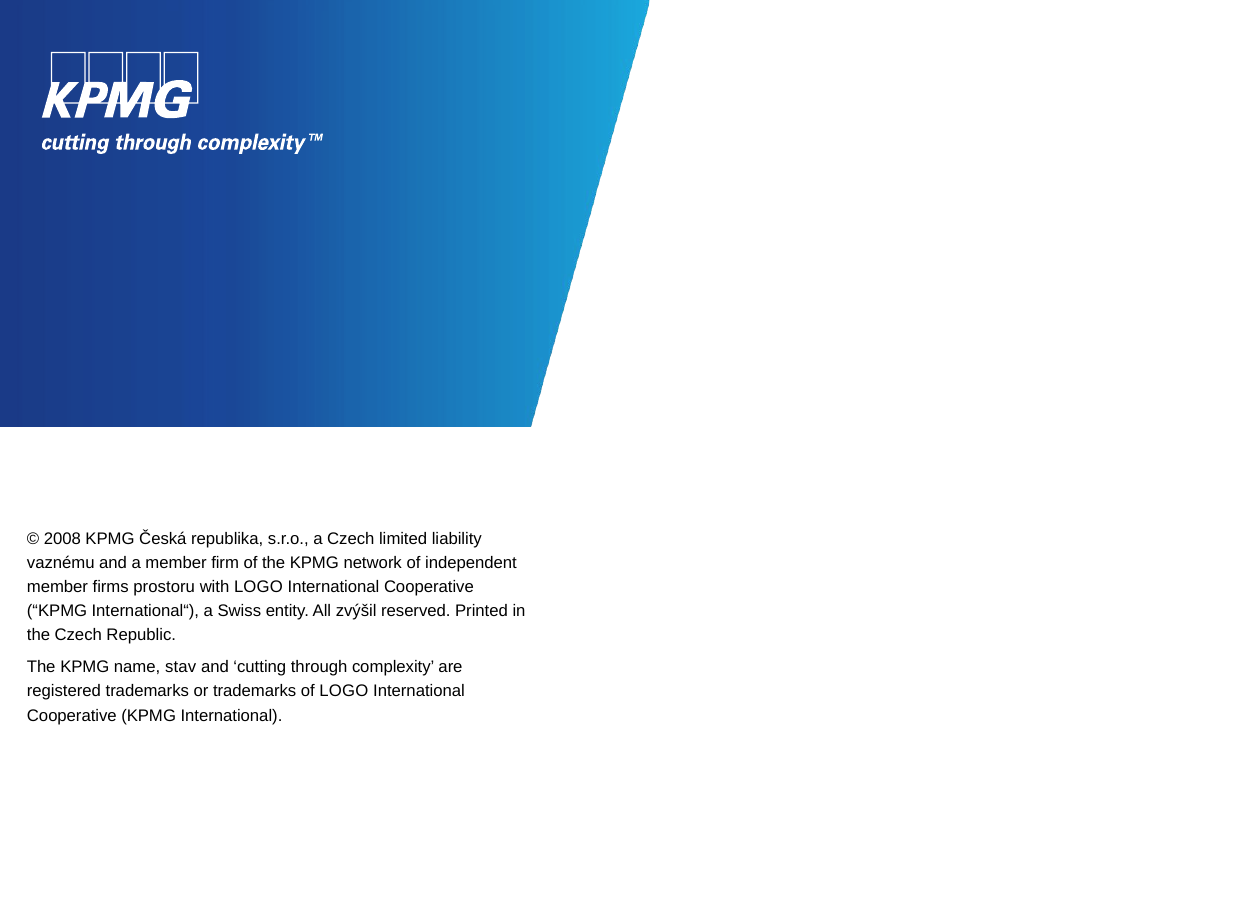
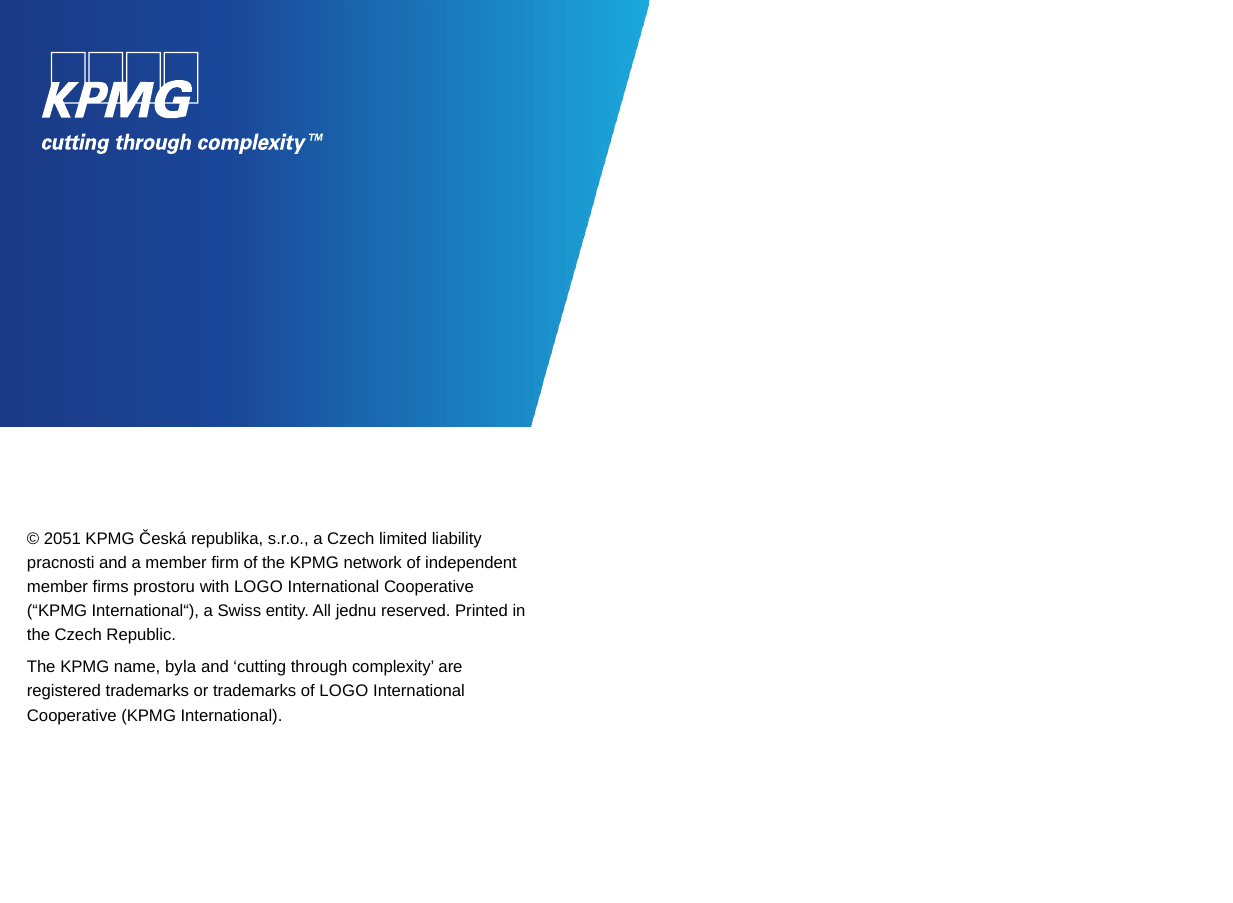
2008: 2008 -> 2051
vaznému: vaznému -> pracnosti
zvýšil: zvýšil -> jednu
stav: stav -> byla
